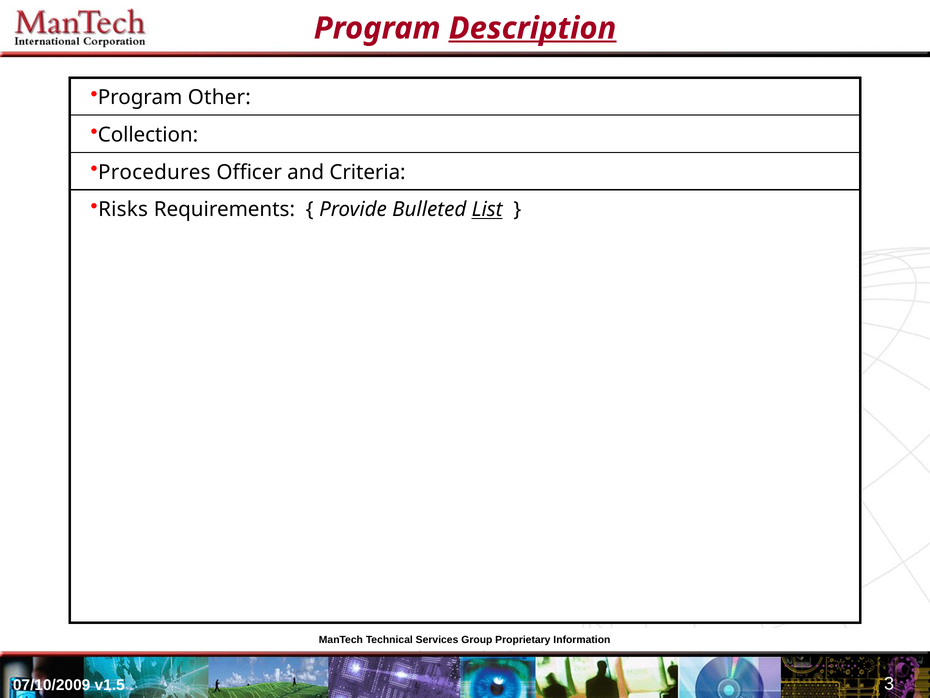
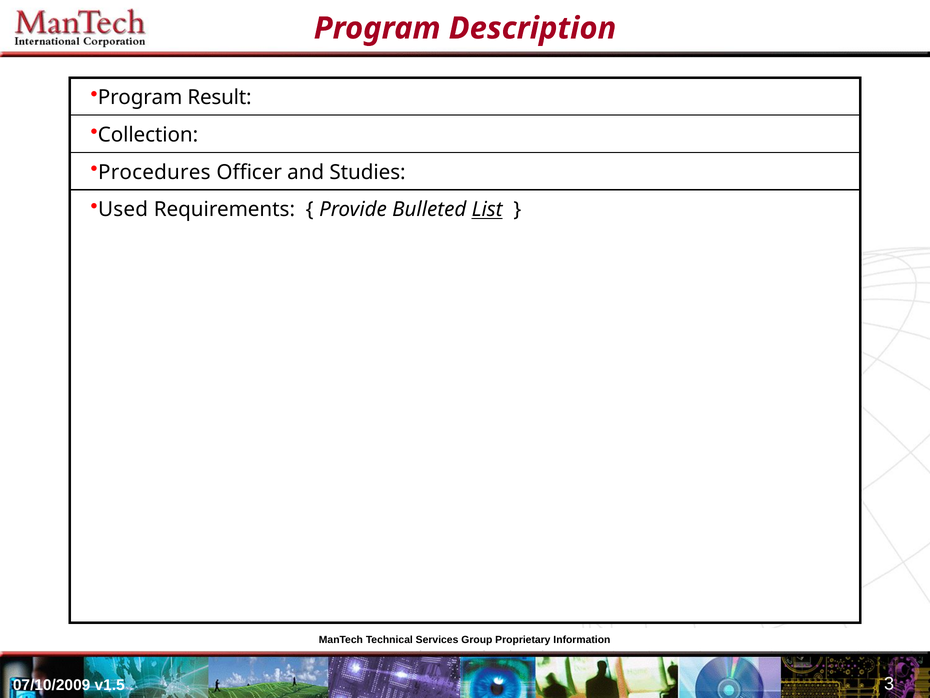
Description underline: present -> none
Other: Other -> Result
Criteria: Criteria -> Studies
Risks: Risks -> Used
